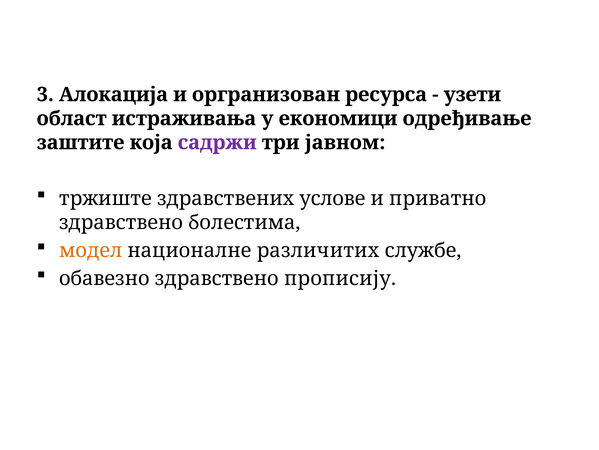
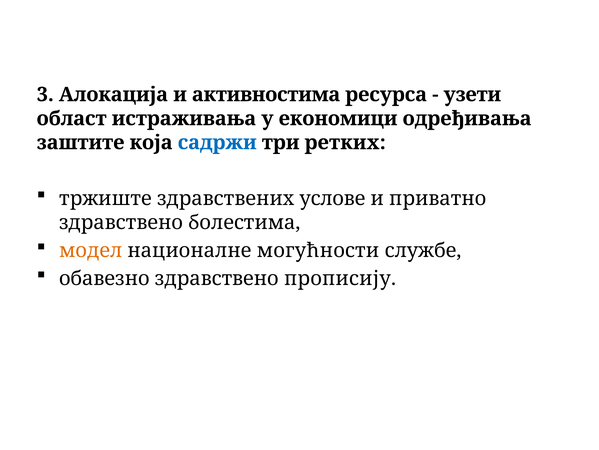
оргранизован: оргранизован -> активностима
одређивање: одређивање -> одређивања
садржи colour: purple -> blue
јавном: јавном -> ретких
различитих: различитих -> могућности
